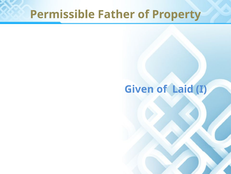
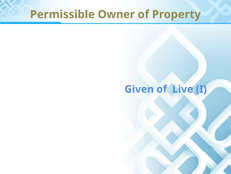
Father: Father -> Owner
Laid: Laid -> Live
